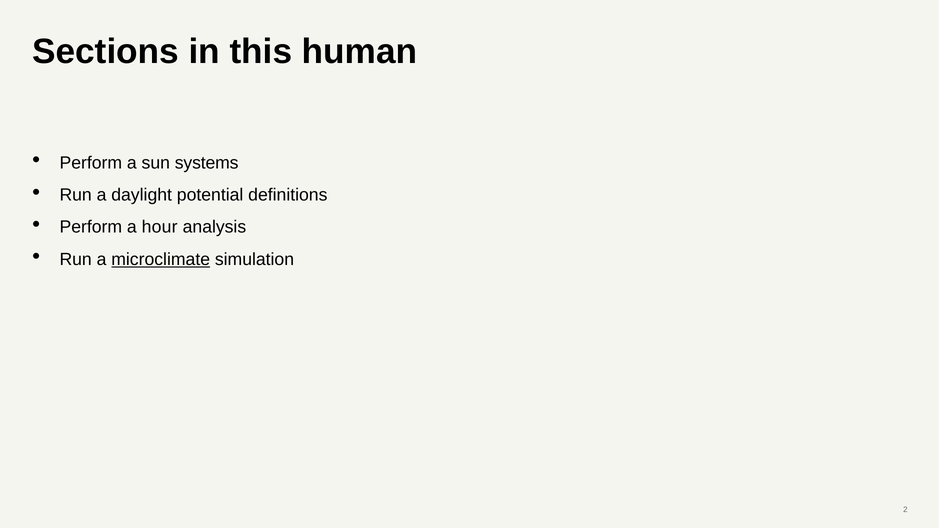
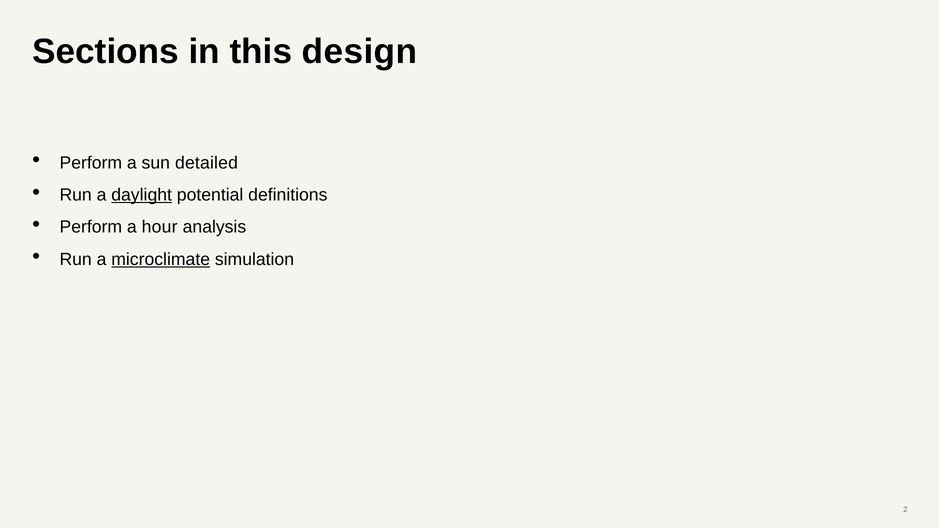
human: human -> design
systems: systems -> detailed
daylight underline: none -> present
